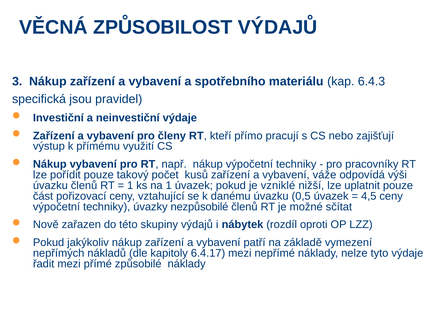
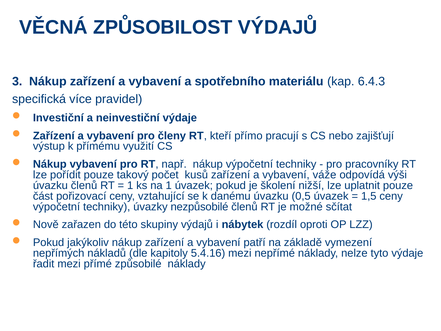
jsou: jsou -> více
vzniklé: vzniklé -> školení
4,5: 4,5 -> 1,5
6.4.17: 6.4.17 -> 5.4.16
